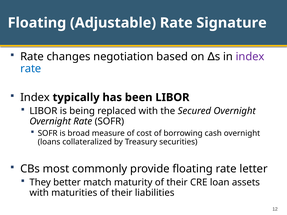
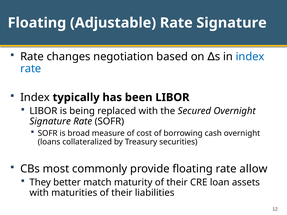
index at (250, 57) colour: purple -> blue
Overnight at (50, 121): Overnight -> Signature
letter: letter -> allow
